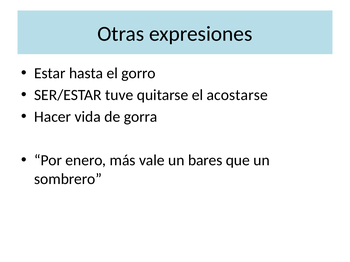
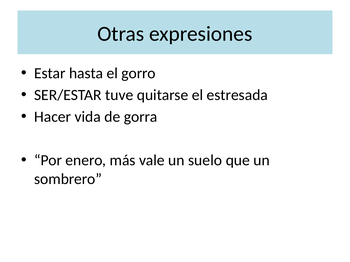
acostarse: acostarse -> estresada
bares: bares -> suelo
